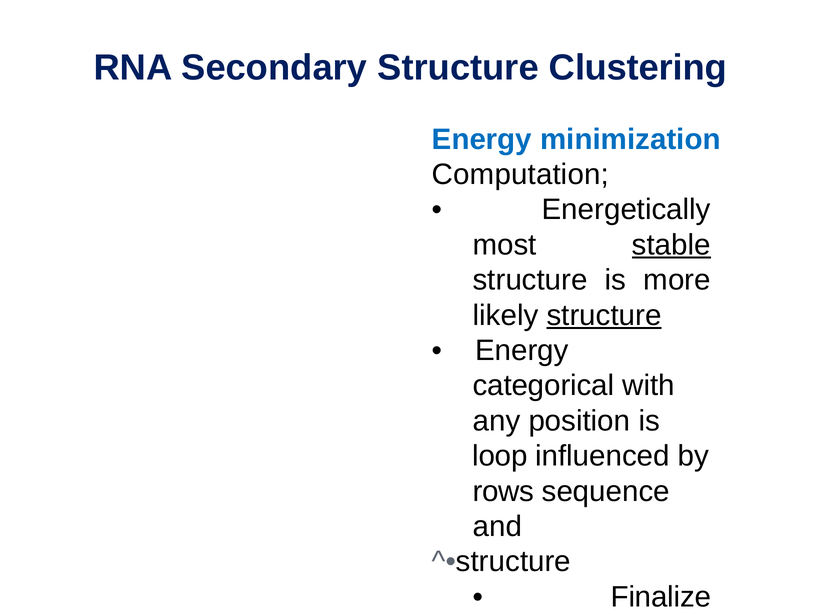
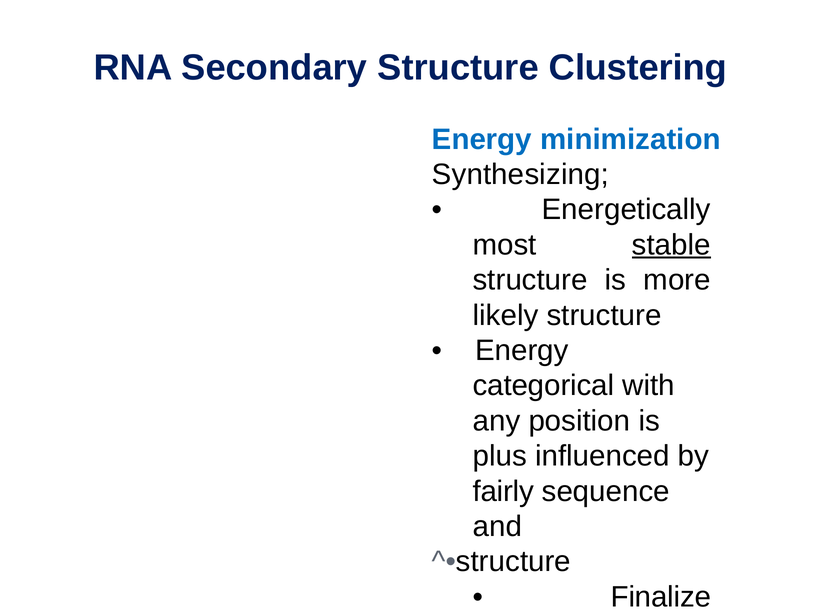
Computation: Computation -> Synthesizing
structure at (604, 315) underline: present -> none
loop: loop -> plus
rows: rows -> fairly
